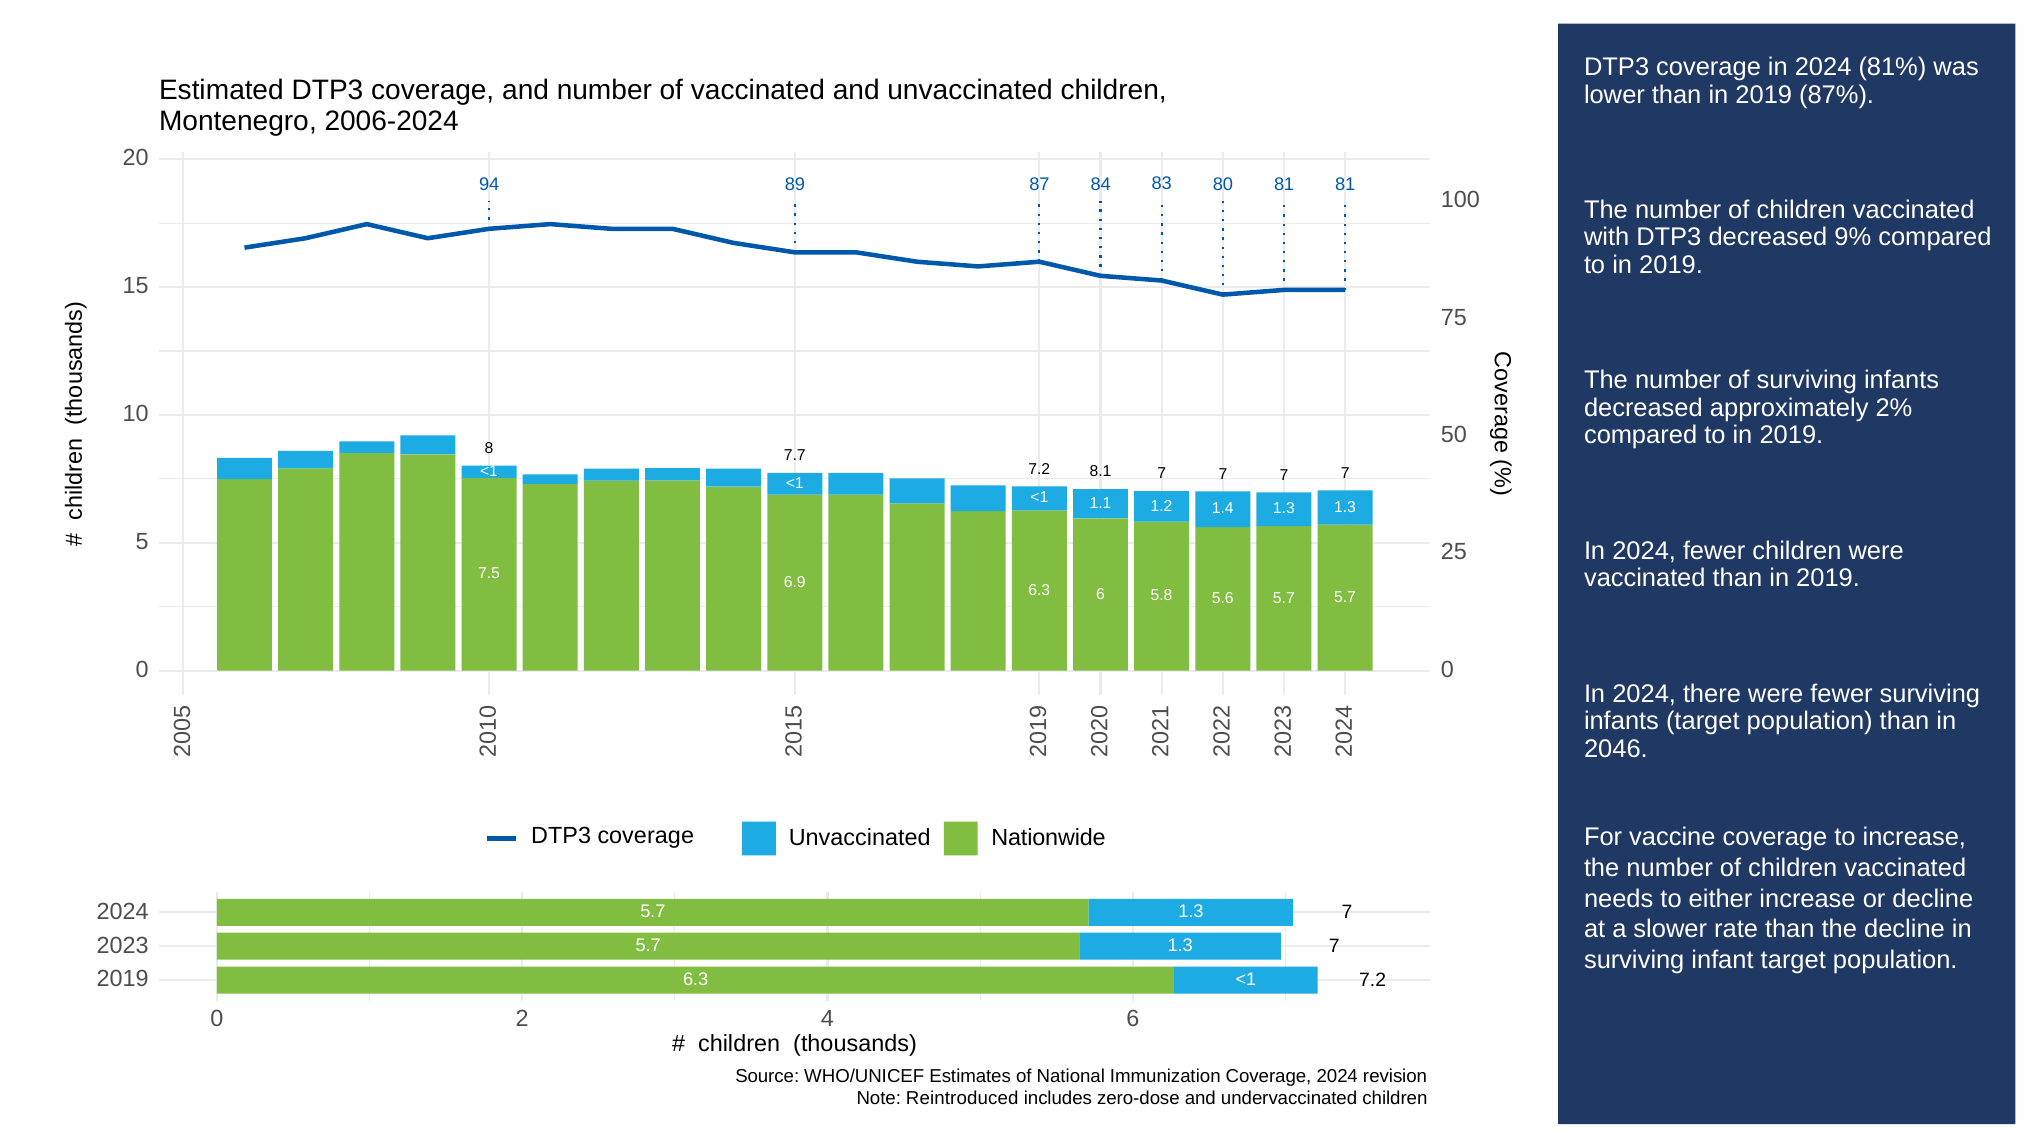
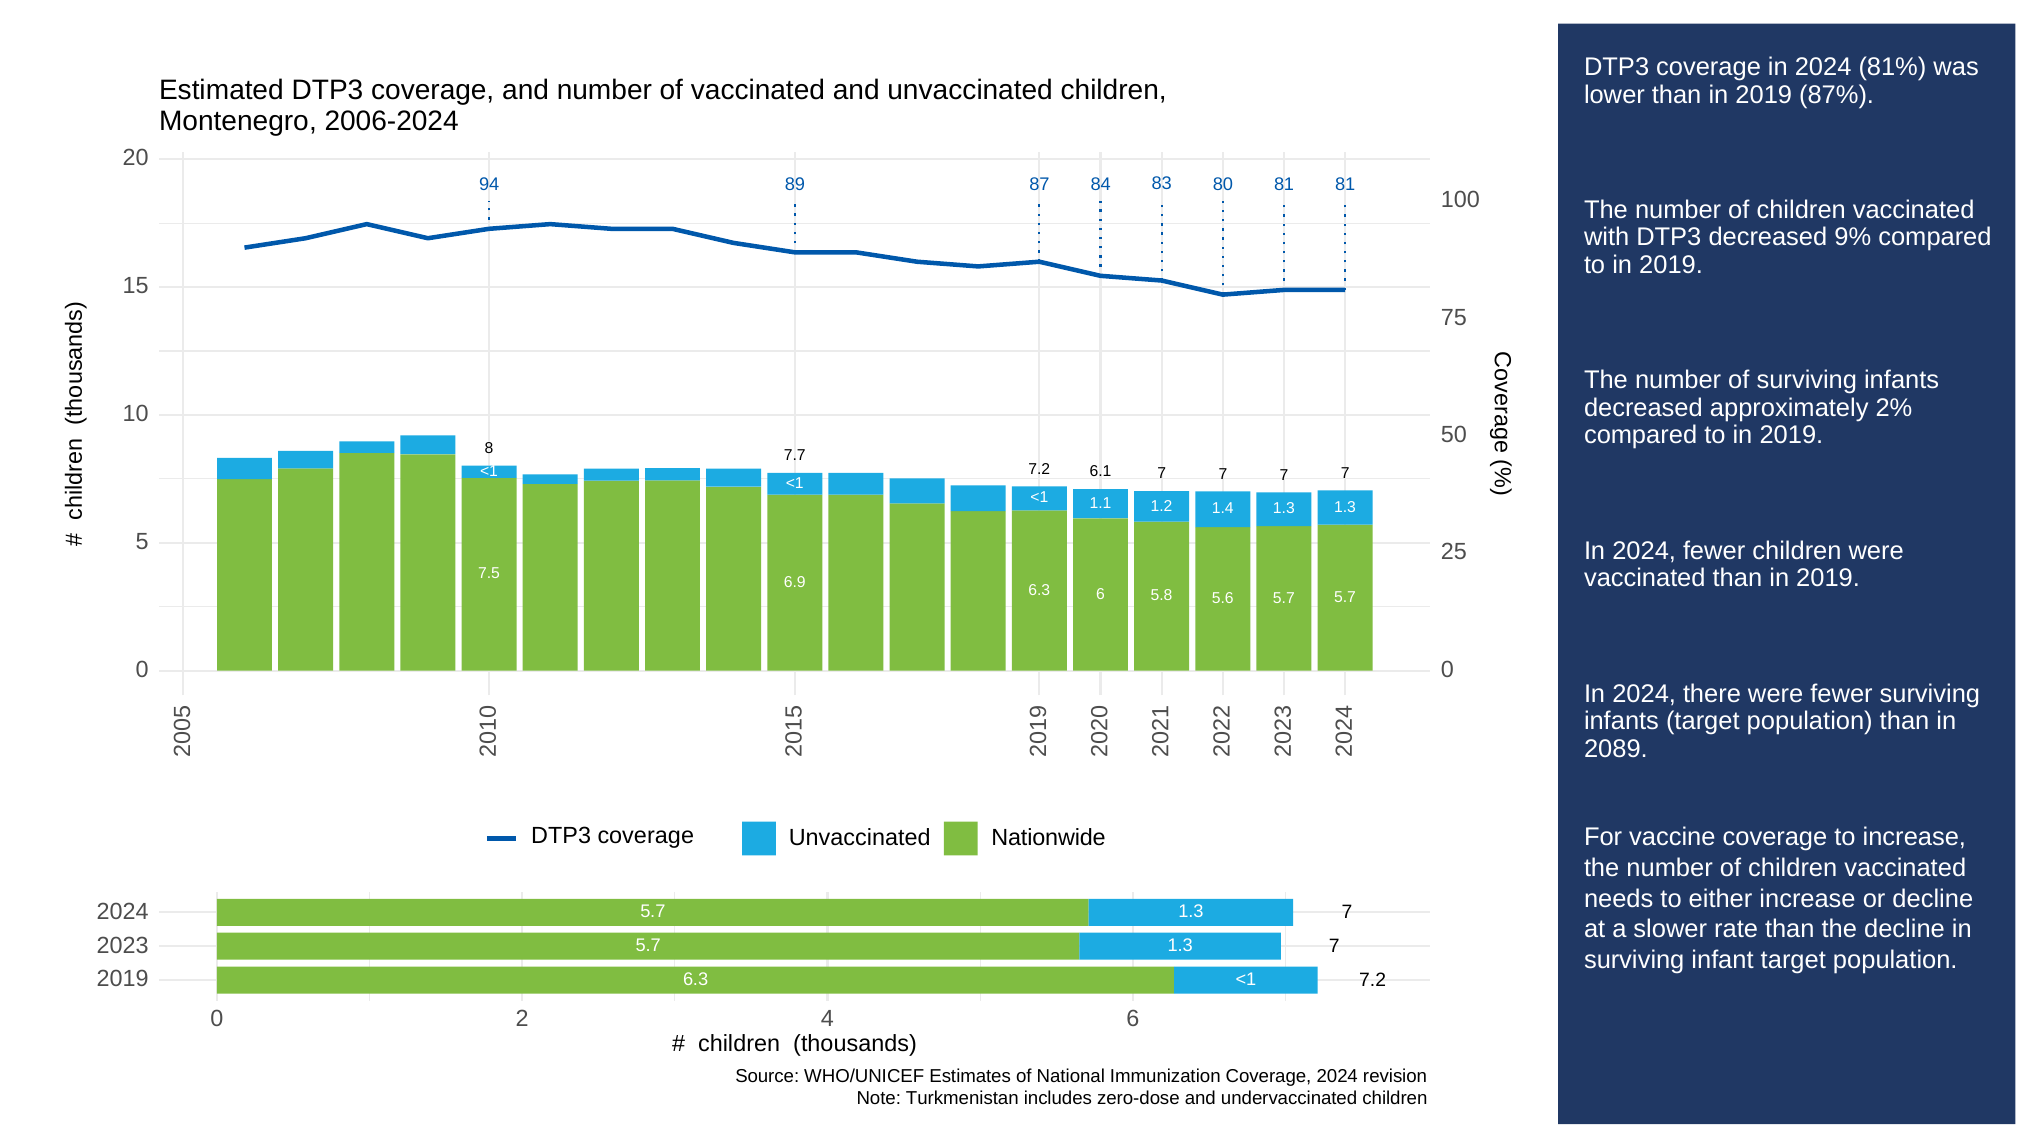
8.1: 8.1 -> 6.1
2046: 2046 -> 2089
Reintroduced: Reintroduced -> Turkmenistan
